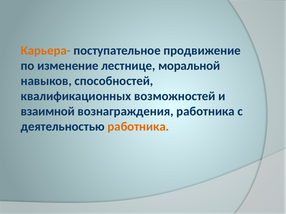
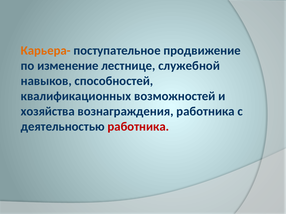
моральной: моральной -> служебной
взаимной: взаимной -> хозяйства
работника at (138, 127) colour: orange -> red
